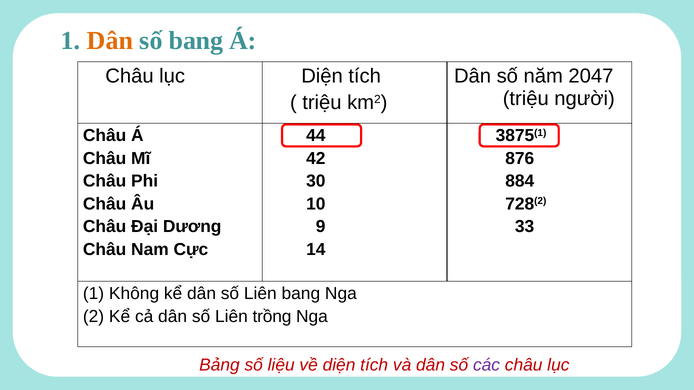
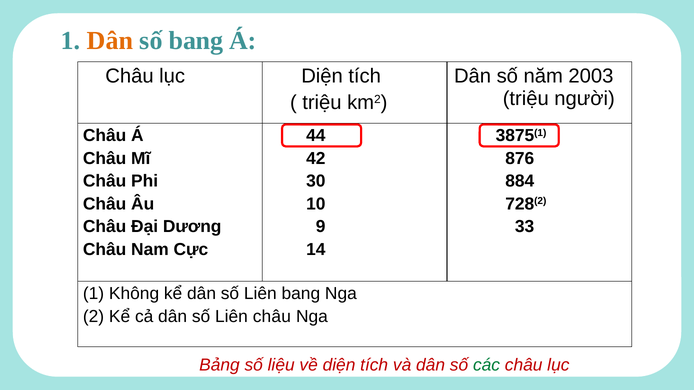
2047: 2047 -> 2003
Liên trồng: trồng -> châu
các colour: purple -> green
